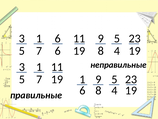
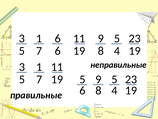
19 1: 1 -> 5
